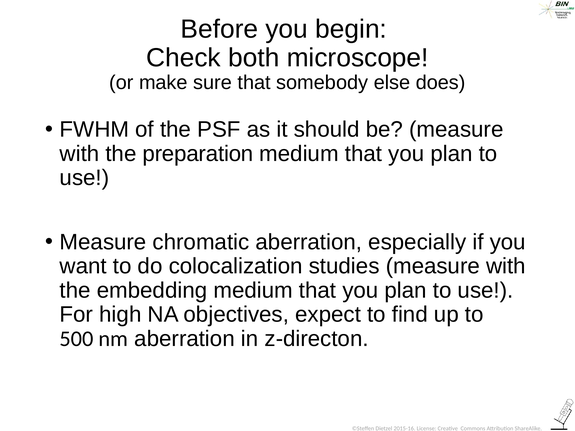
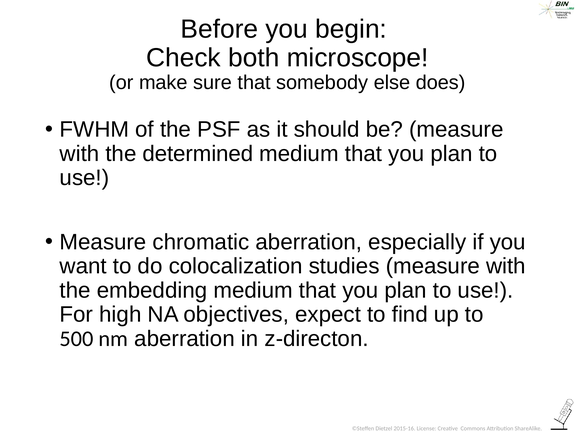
preparation: preparation -> determined
